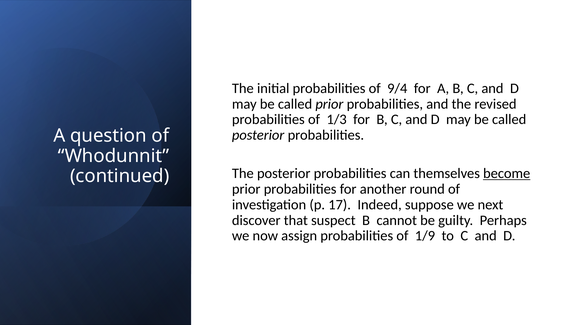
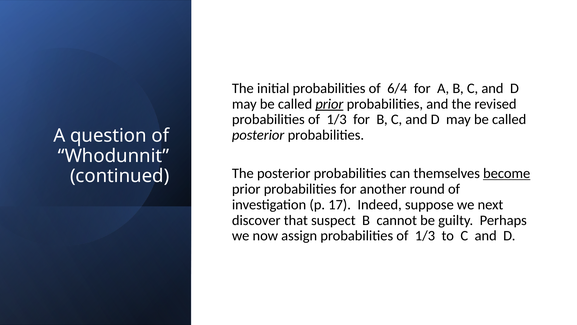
9/4: 9/4 -> 6/4
prior at (329, 104) underline: none -> present
assign probabilities of 1/9: 1/9 -> 1/3
